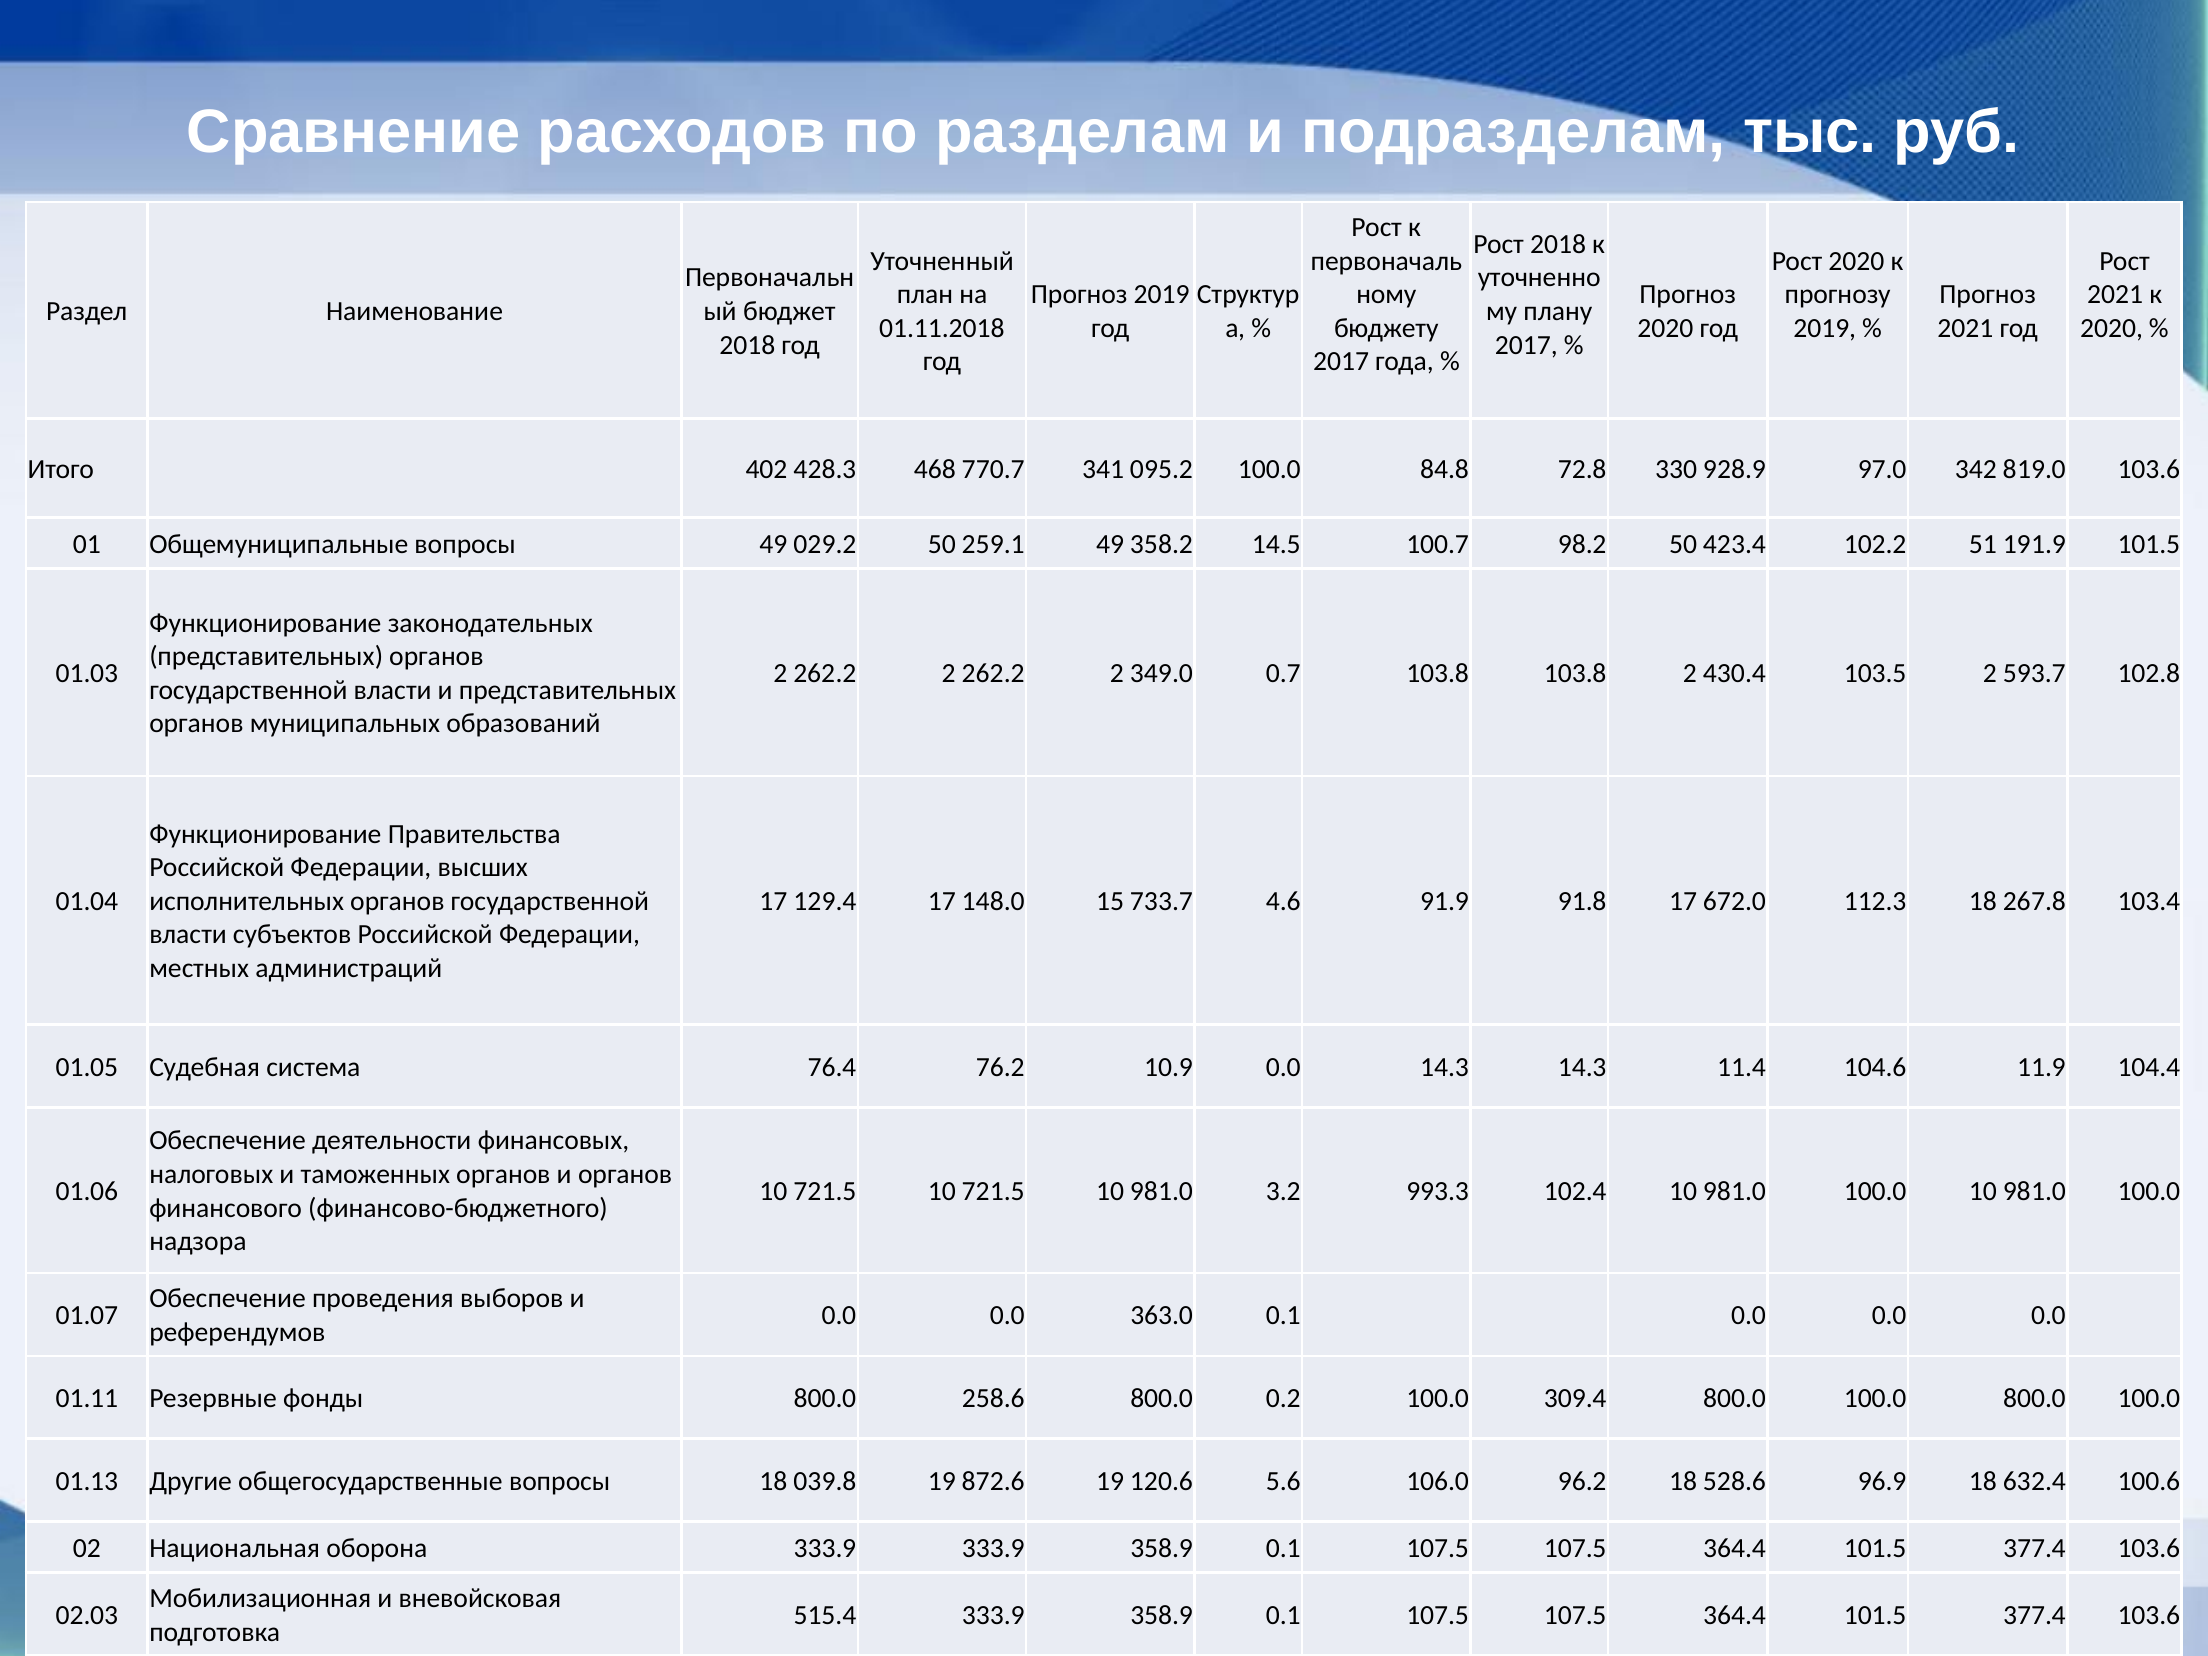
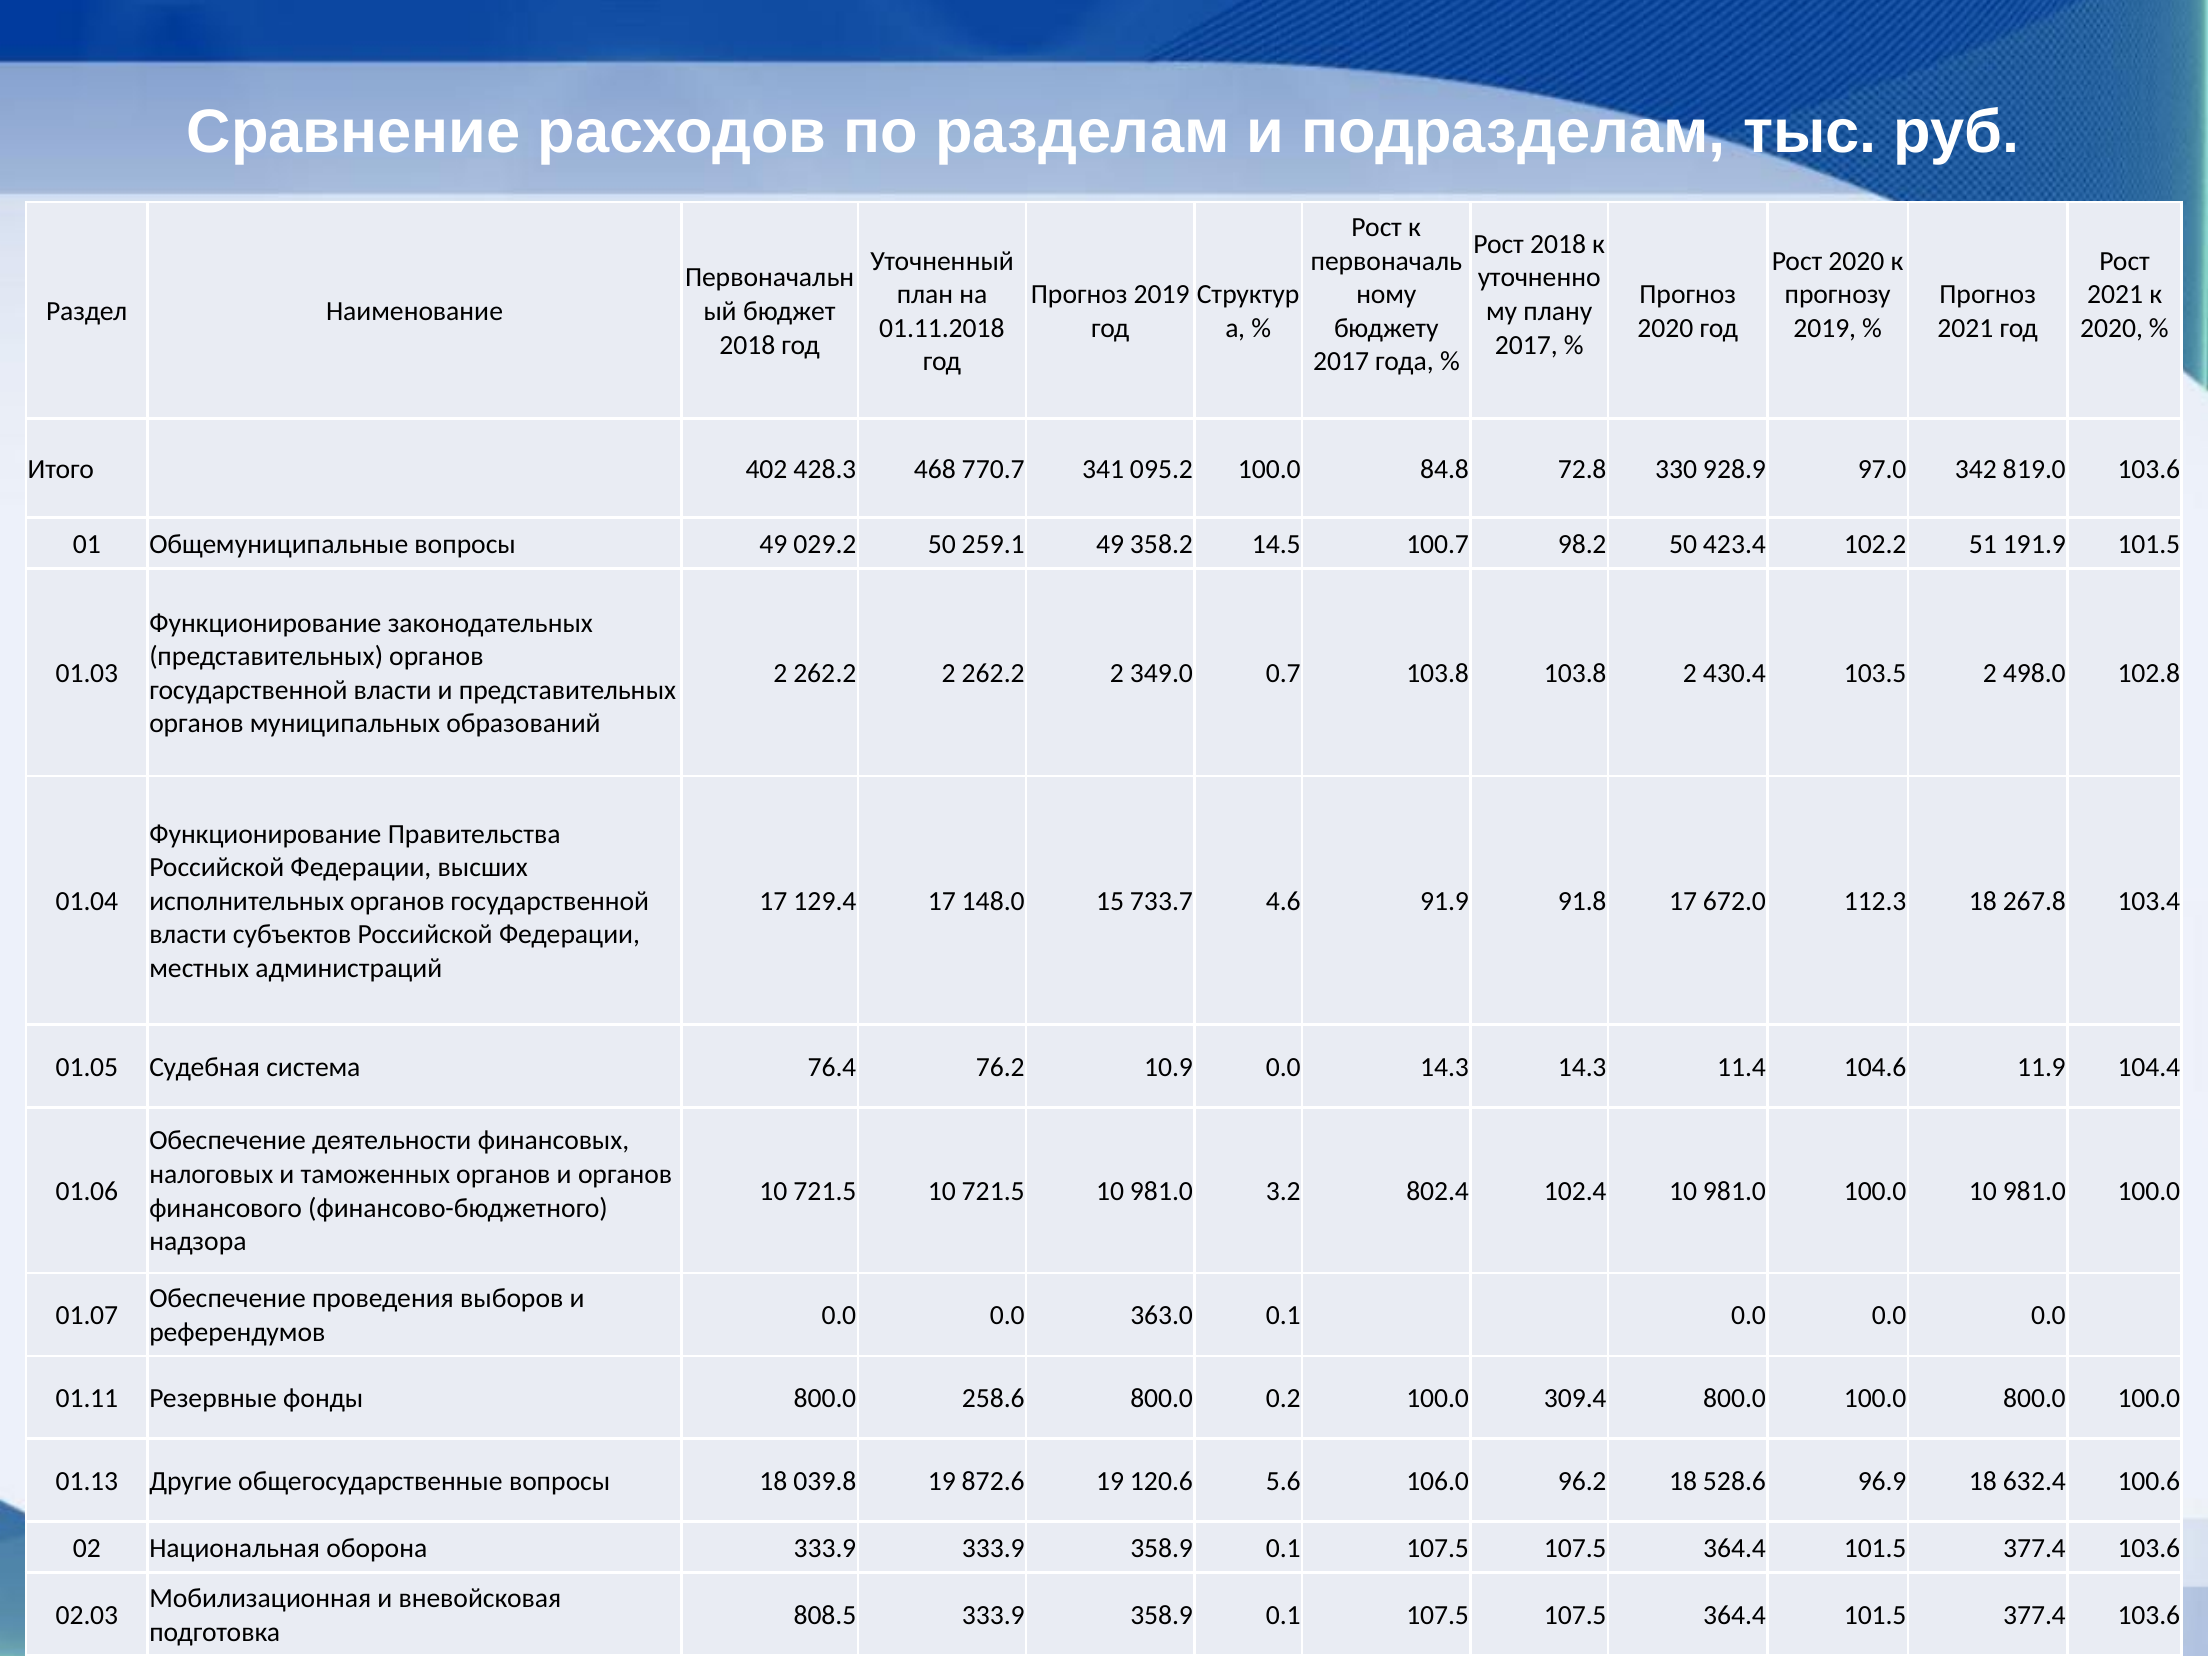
593.7: 593.7 -> 498.0
993.3: 993.3 -> 802.4
515.4: 515.4 -> 808.5
